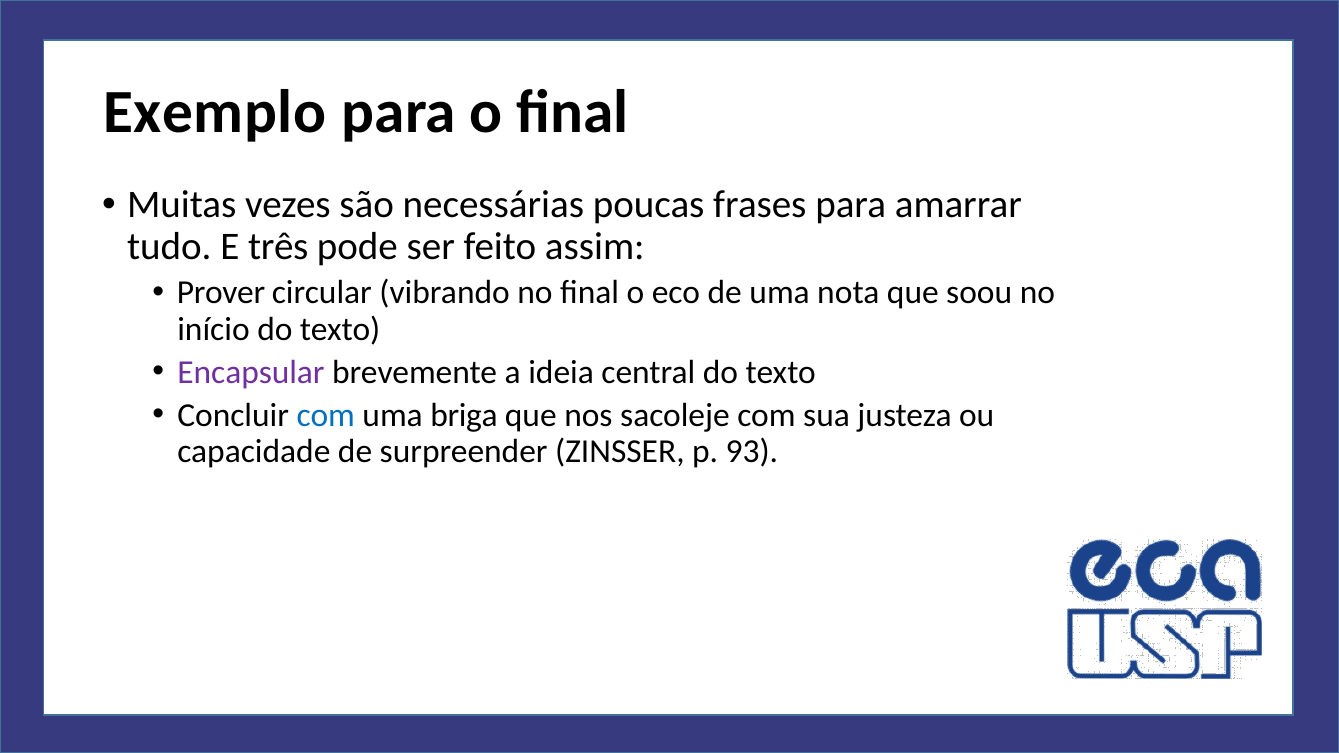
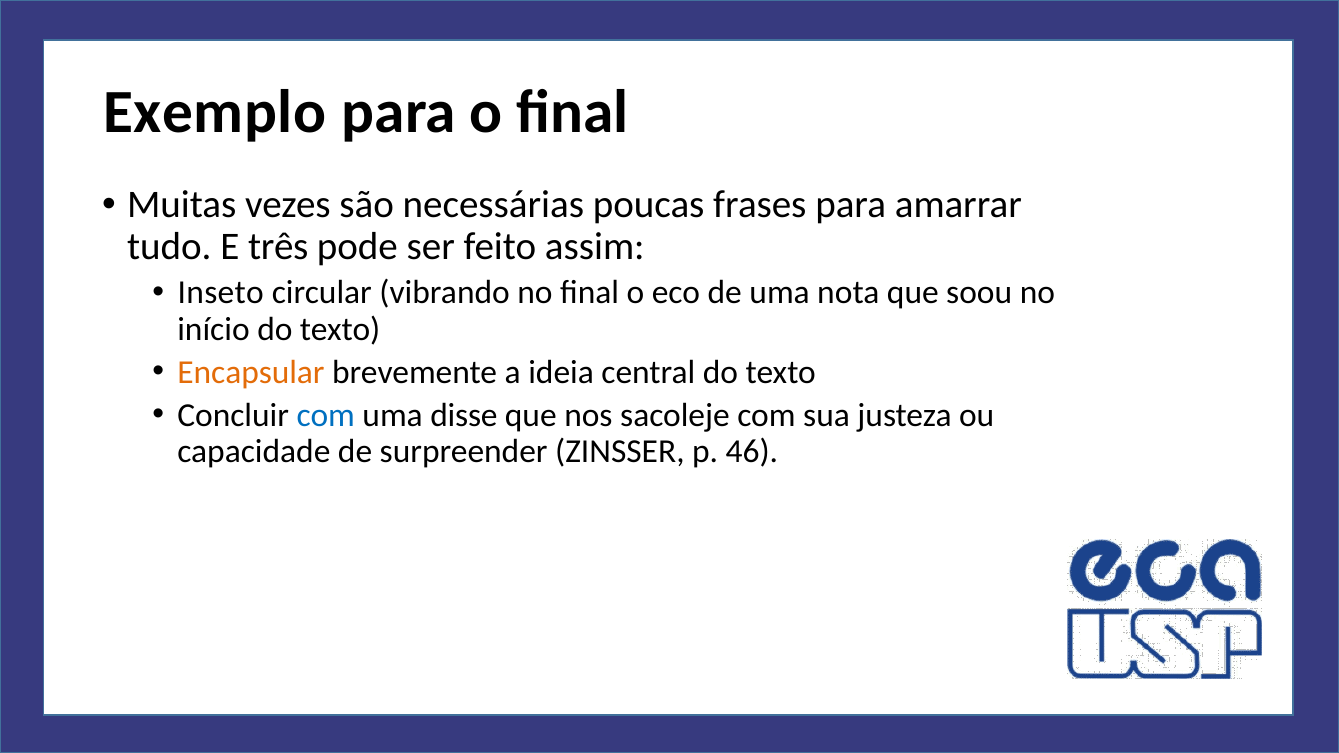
Prover: Prover -> Inseto
Encapsular colour: purple -> orange
briga: briga -> disse
93: 93 -> 46
